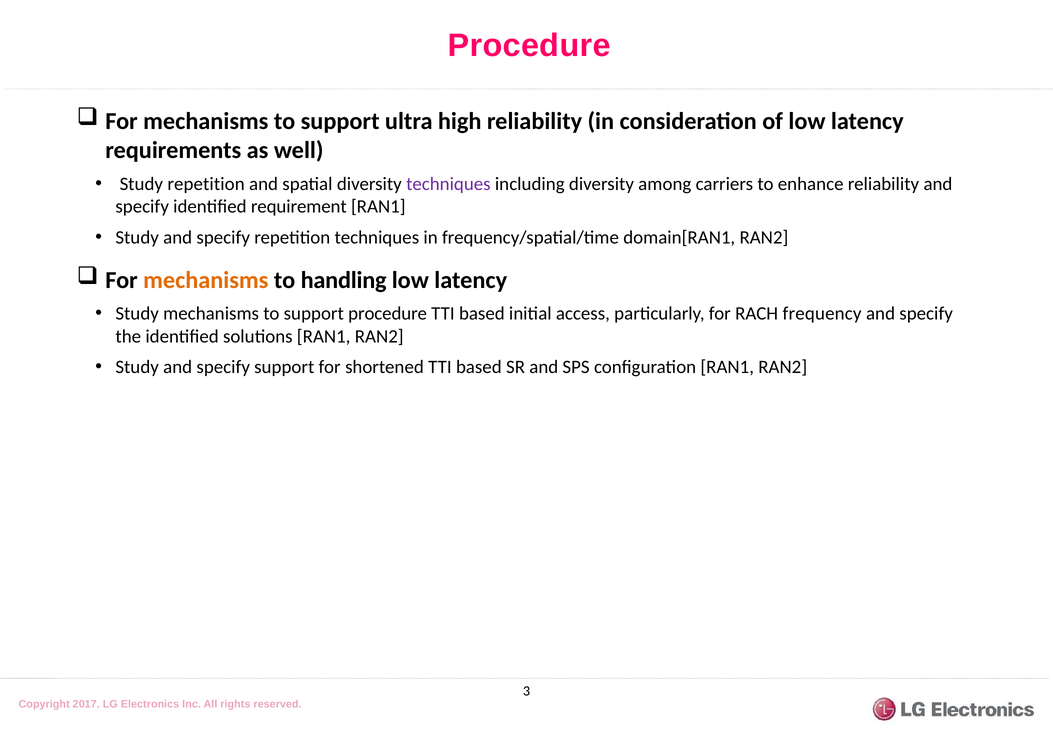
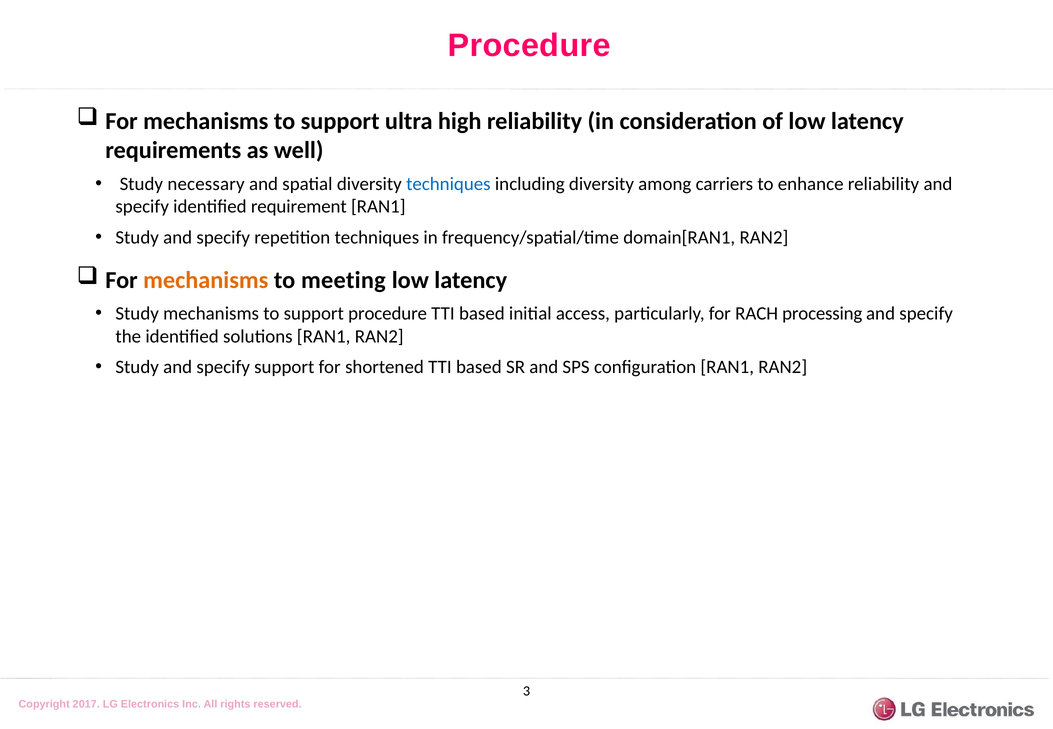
Study repetition: repetition -> necessary
techniques at (448, 184) colour: purple -> blue
handling: handling -> meeting
frequency: frequency -> processing
